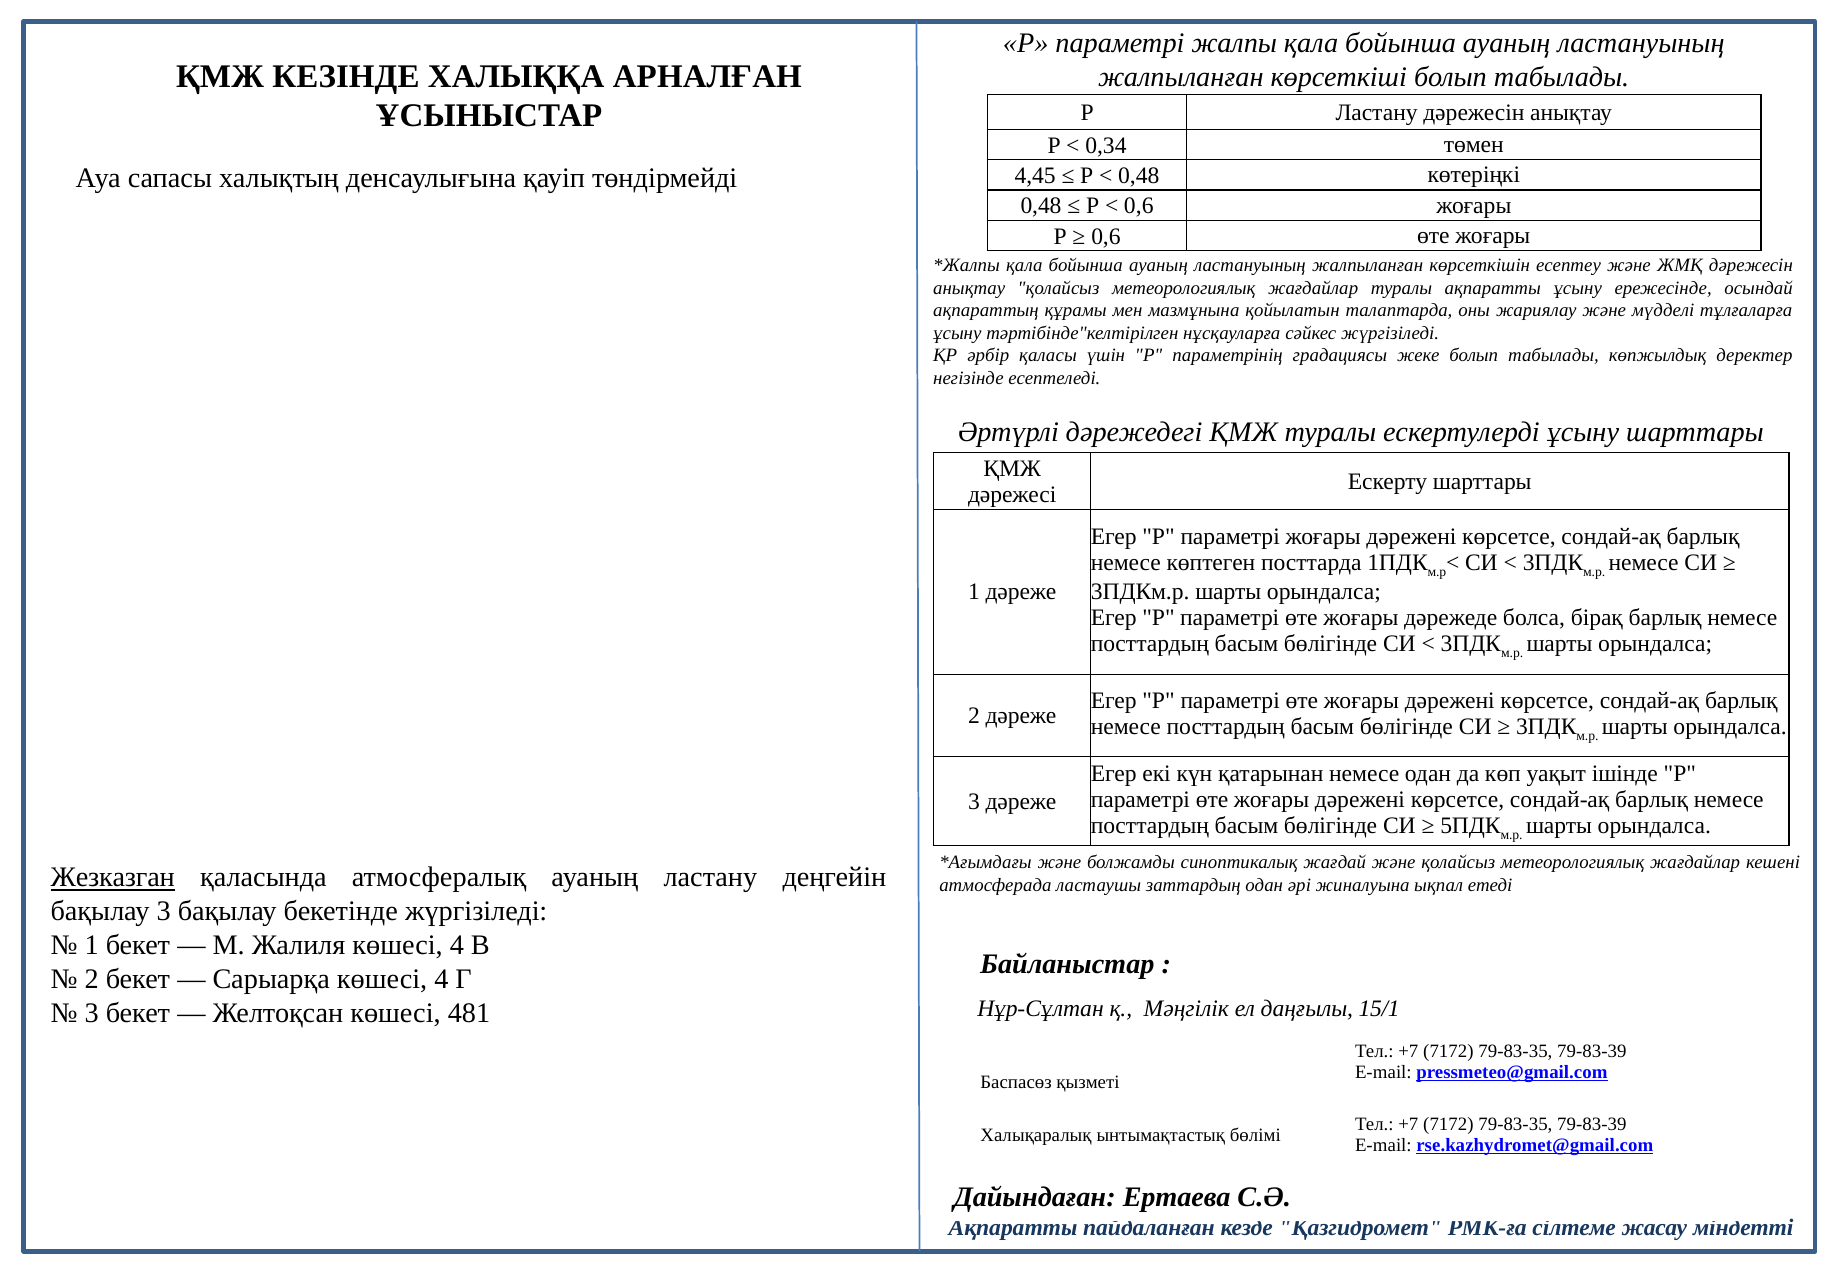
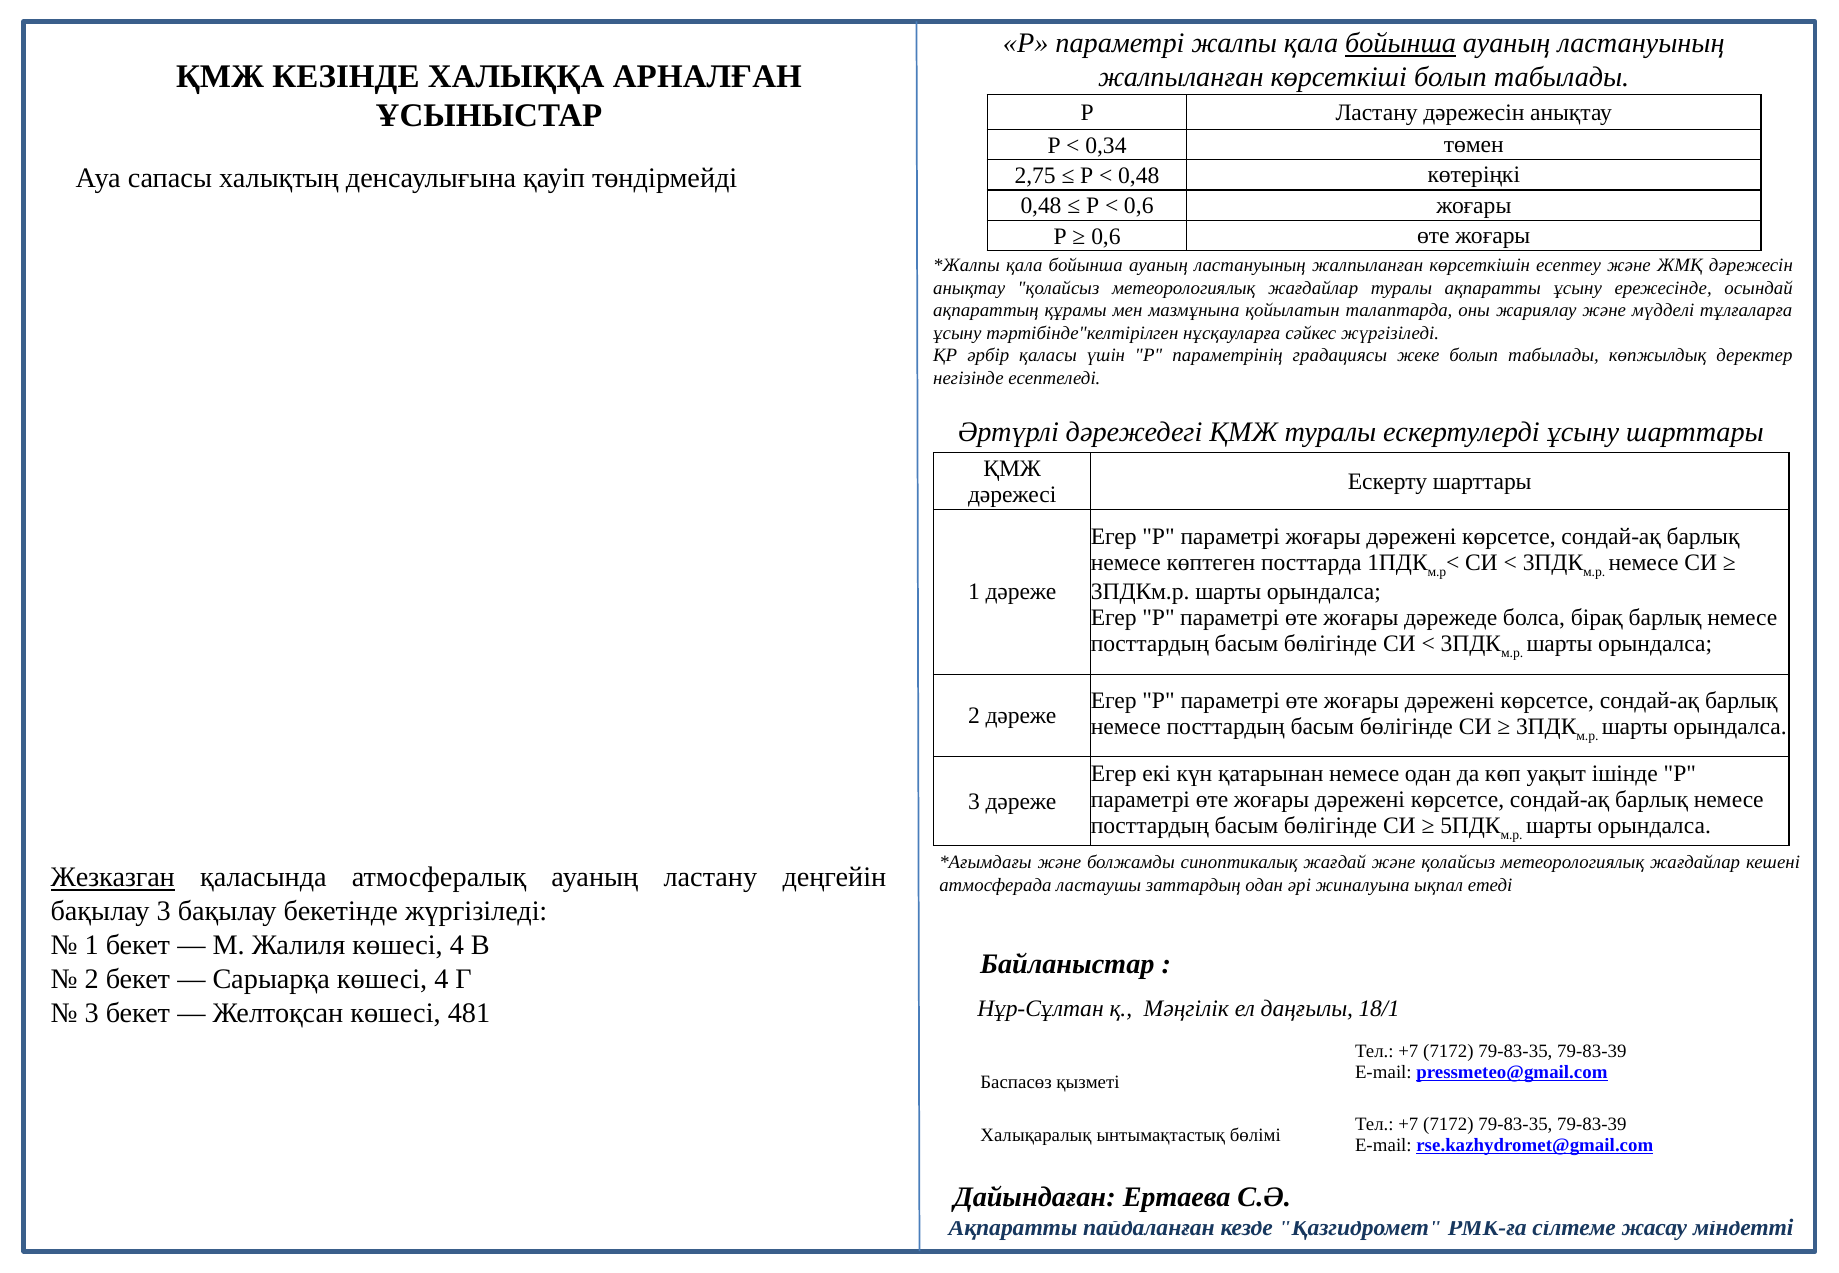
бойынша at (1401, 44) underline: none -> present
4,45: 4,45 -> 2,75
15/1: 15/1 -> 18/1
